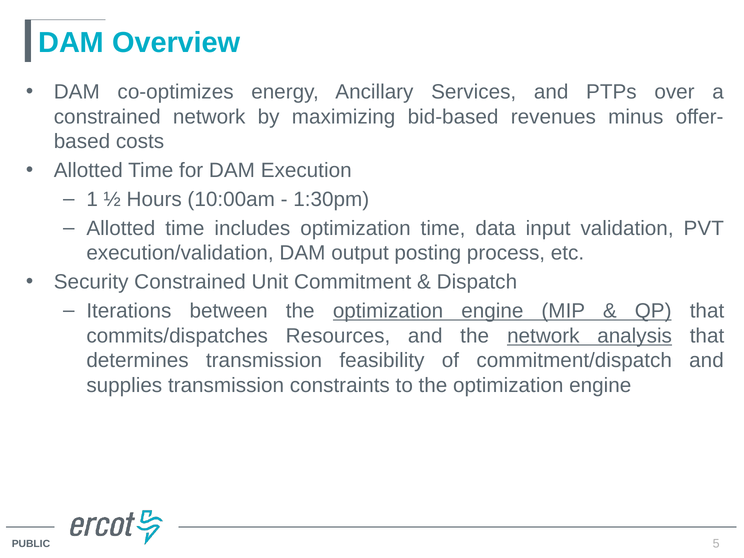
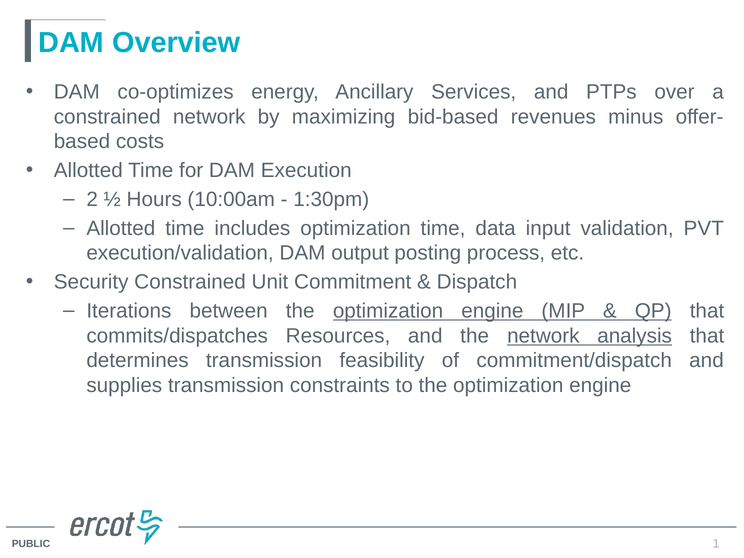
1: 1 -> 2
5: 5 -> 1
